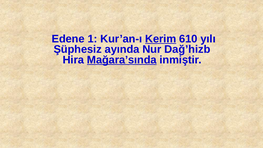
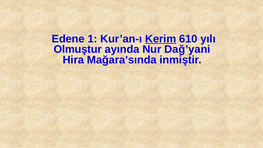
Şüphesiz: Şüphesiz -> Olmuştur
Dağ’hizb: Dağ’hizb -> Dağ’yani
Mağara’sında underline: present -> none
